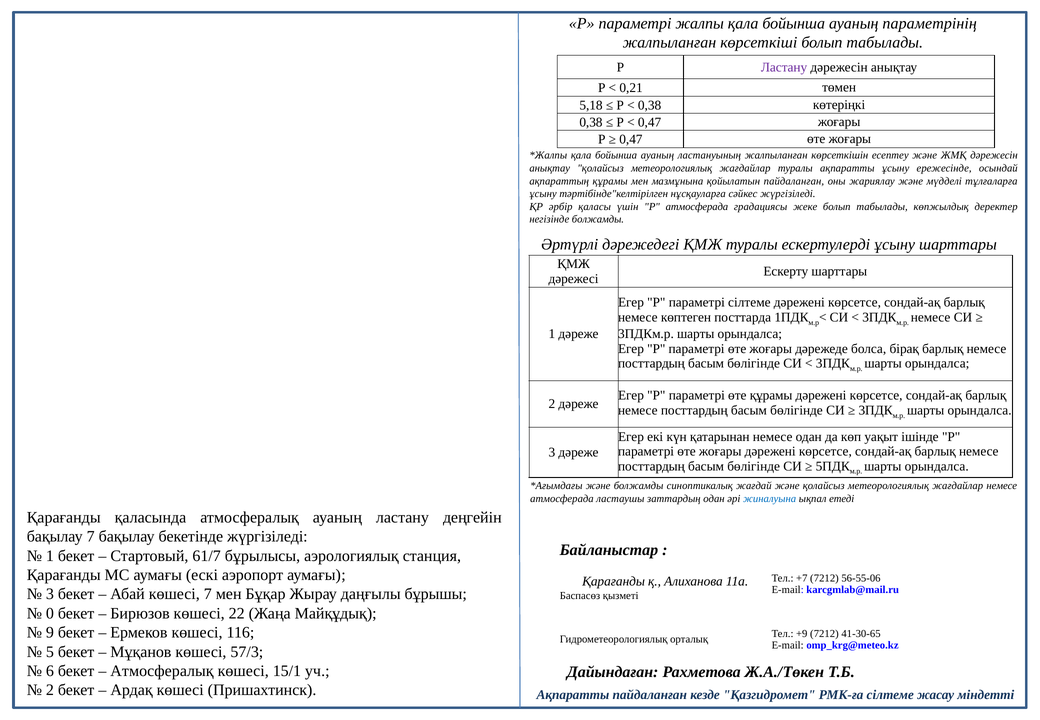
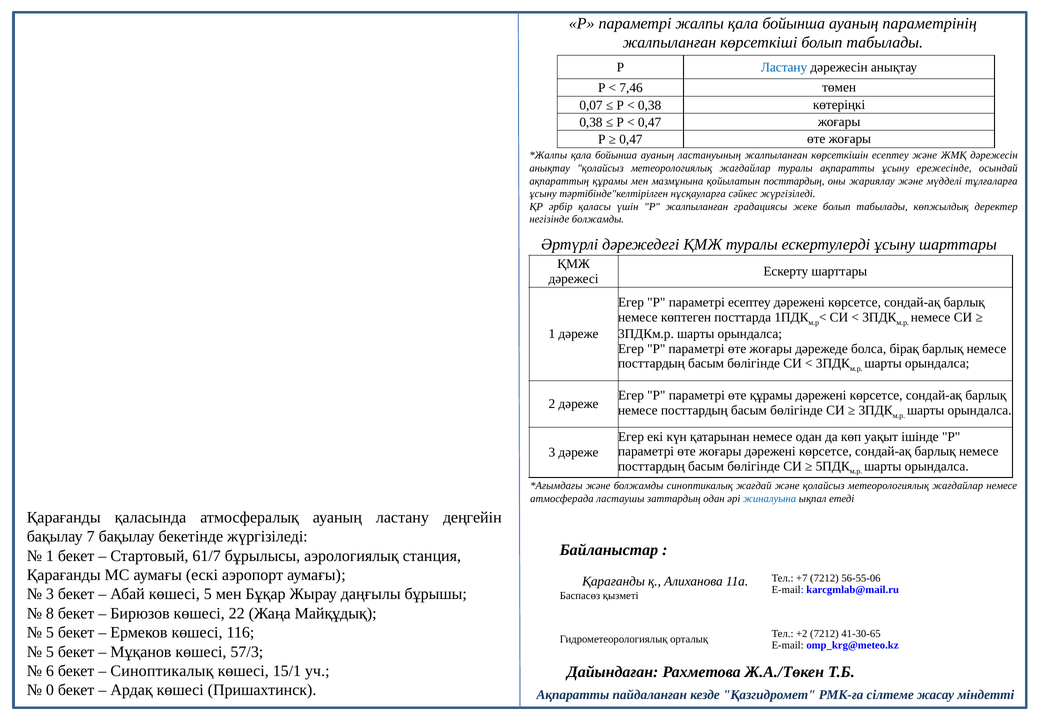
Ластану at (784, 67) colour: purple -> blue
0,21: 0,21 -> 7,46
5,18: 5,18 -> 0,07
қойылатын пайдаланған: пайдаланған -> посттардың
Р атмосферада: атмосферада -> жалпыланған
параметрі сілтеме: сілтеме -> есептеу
көшесі 7: 7 -> 5
0: 0 -> 8
9 at (50, 633): 9 -> 5
+9: +9 -> +2
Атмосфералық at (162, 671): Атмосфералық -> Синоптикалық
2 at (50, 690): 2 -> 0
